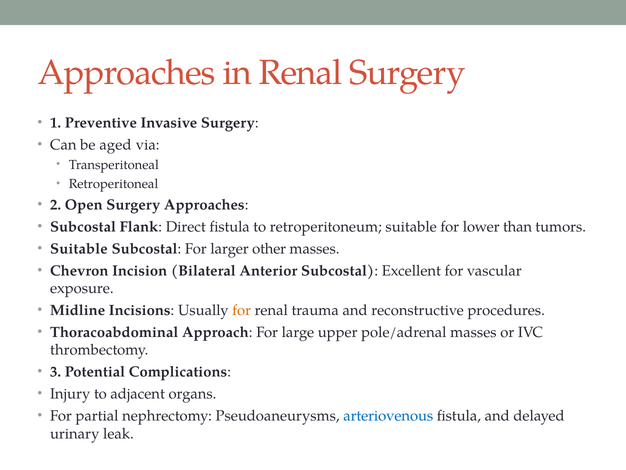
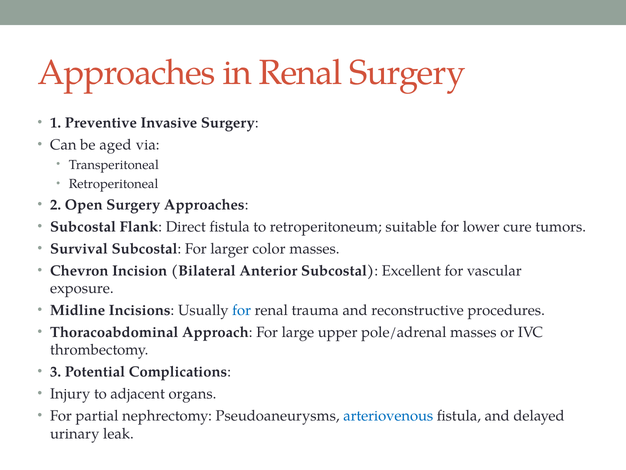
than: than -> cure
Suitable at (79, 248): Suitable -> Survival
other: other -> color
for at (242, 310) colour: orange -> blue
